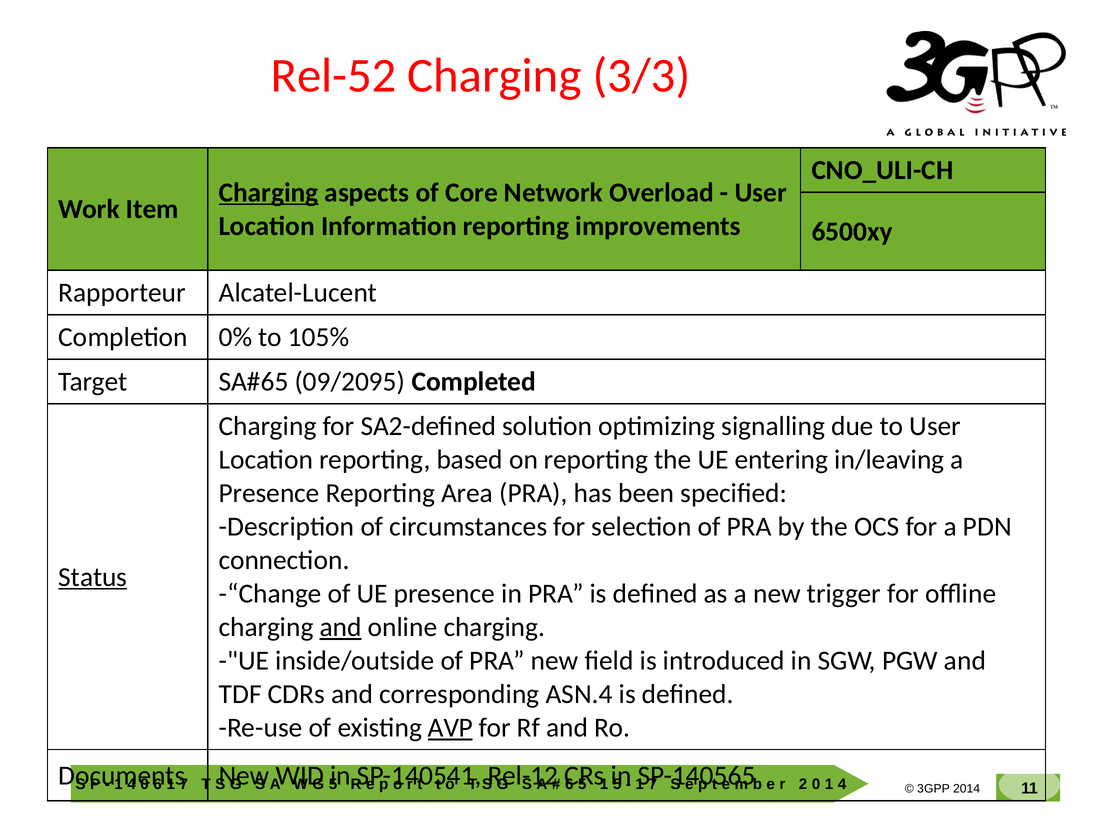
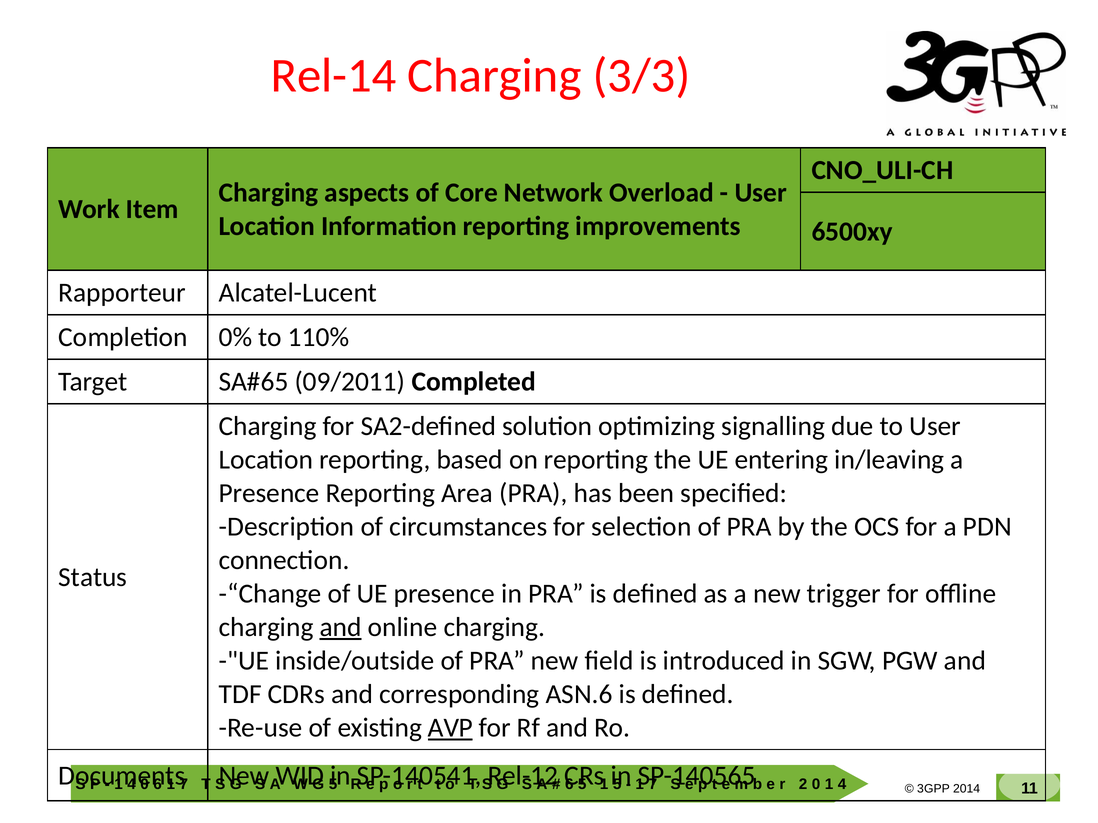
Rel-52: Rel-52 -> Rel-14
Charging at (269, 193) underline: present -> none
105%: 105% -> 110%
09/2095: 09/2095 -> 09/2011
Status underline: present -> none
ASN.4: ASN.4 -> ASN.6
